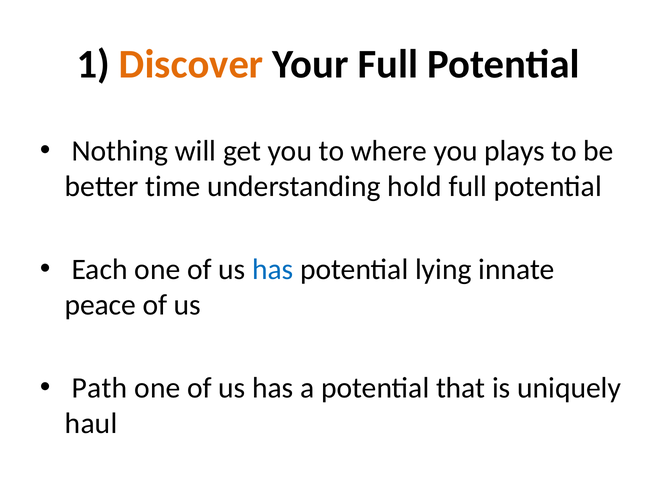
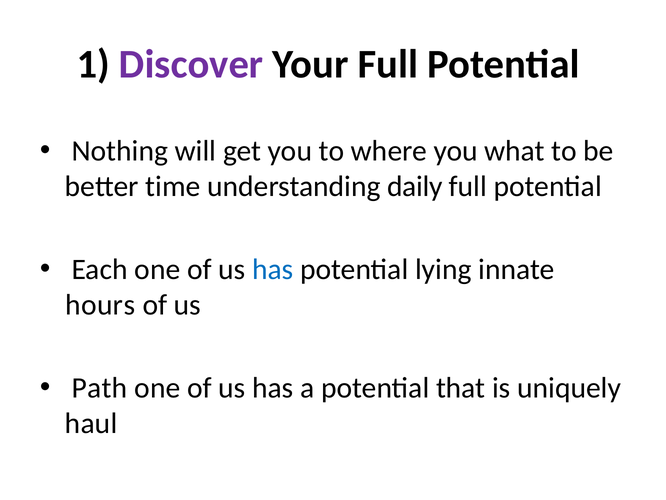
Discover colour: orange -> purple
plays: plays -> what
hold: hold -> daily
peace: peace -> hours
